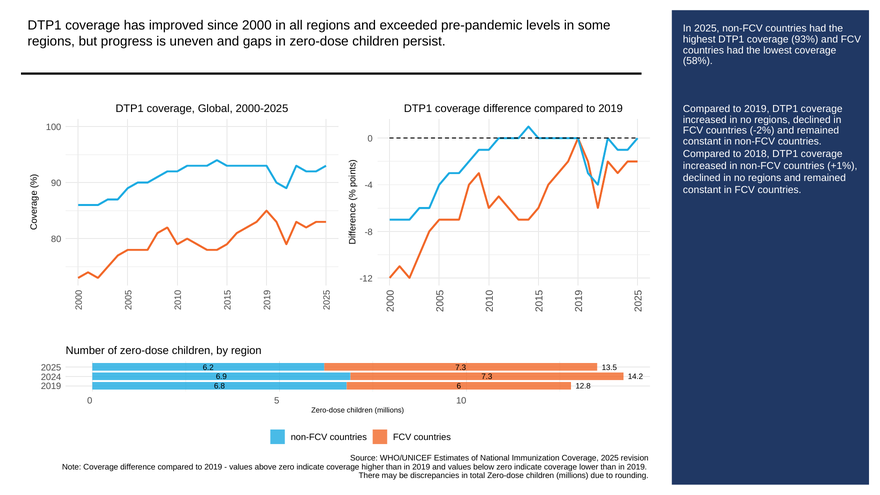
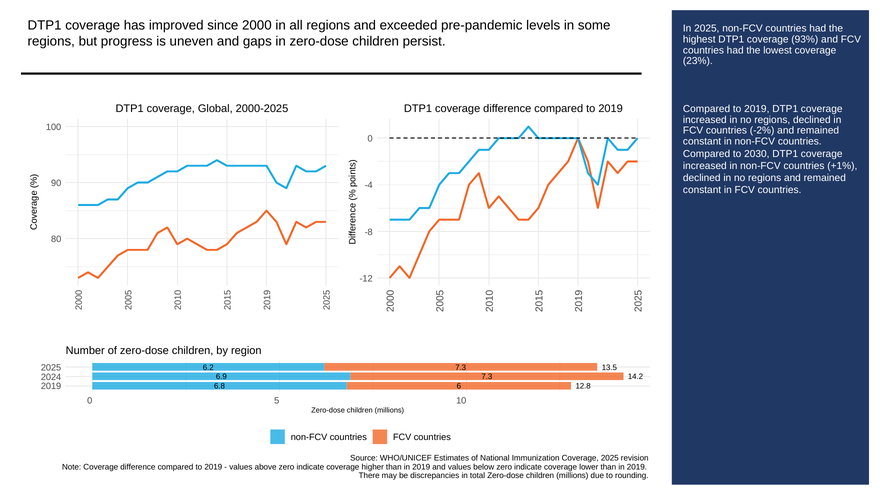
58%: 58% -> 23%
2018: 2018 -> 2030
